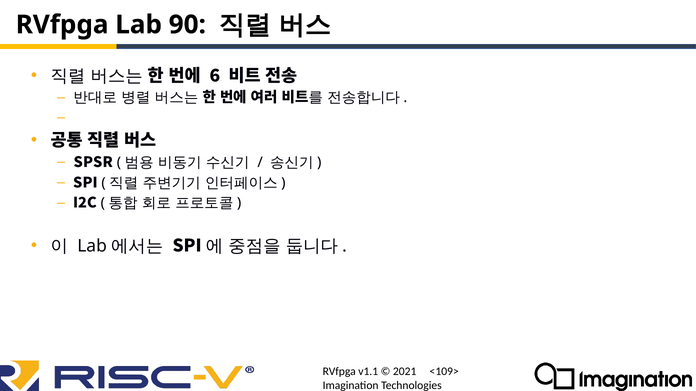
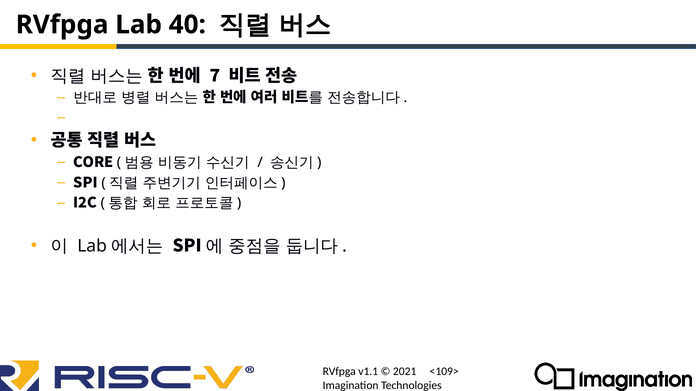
90: 90 -> 40
6: 6 -> 7
SPSR: SPSR -> CORE
